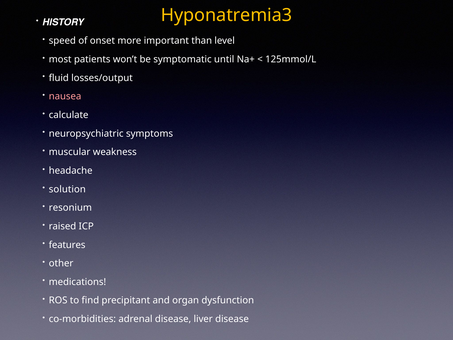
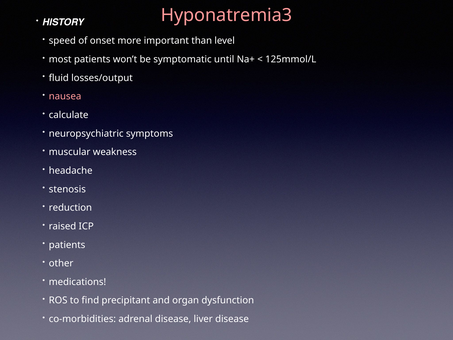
Hyponatremia3 colour: yellow -> pink
solution: solution -> stenosis
resonium: resonium -> reduction
features at (67, 245): features -> patients
